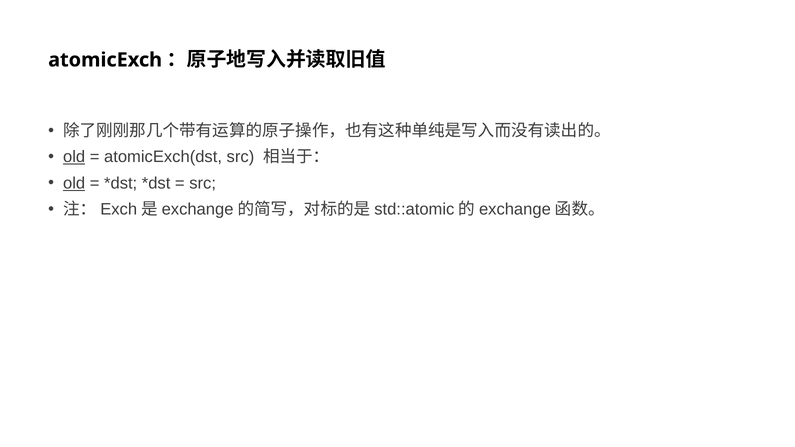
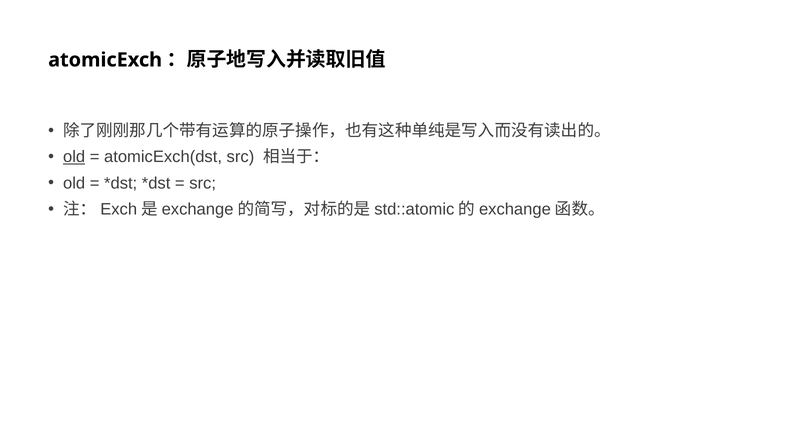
old at (74, 183) underline: present -> none
